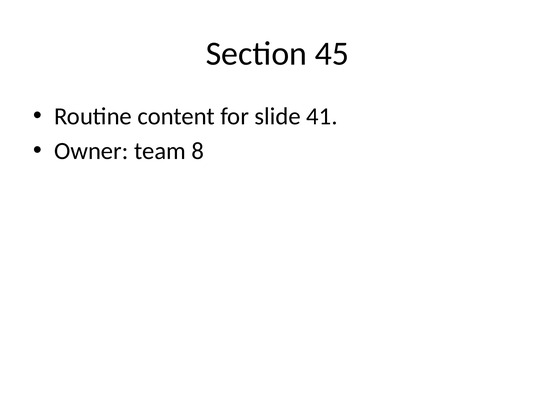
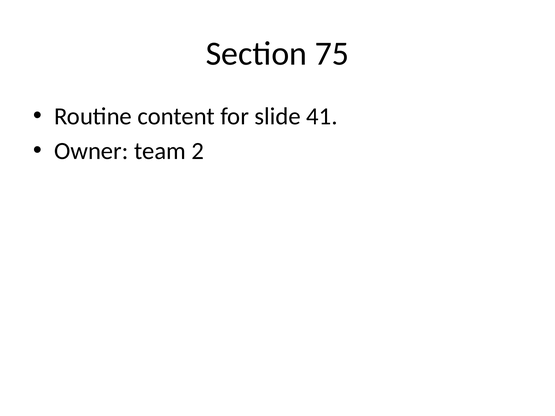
45: 45 -> 75
8: 8 -> 2
